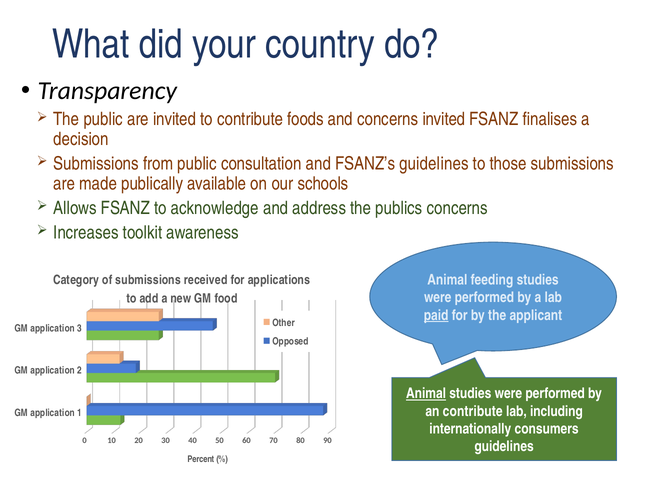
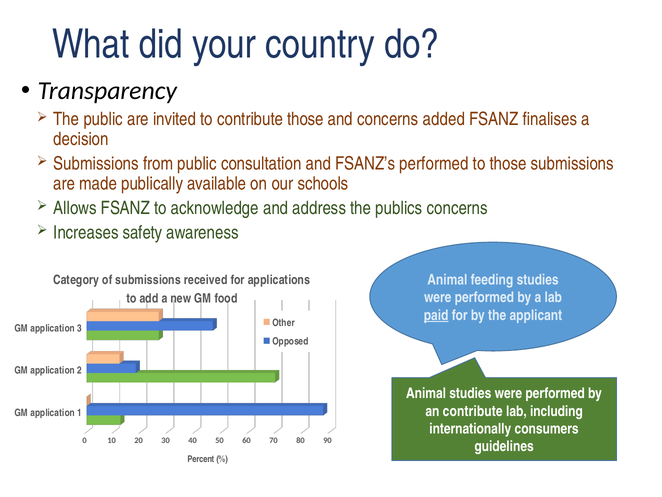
contribute foods: foods -> those
concerns invited: invited -> added
FSANZ’s guidelines: guidelines -> performed
toolkit: toolkit -> safety
Animal at (426, 393) underline: present -> none
